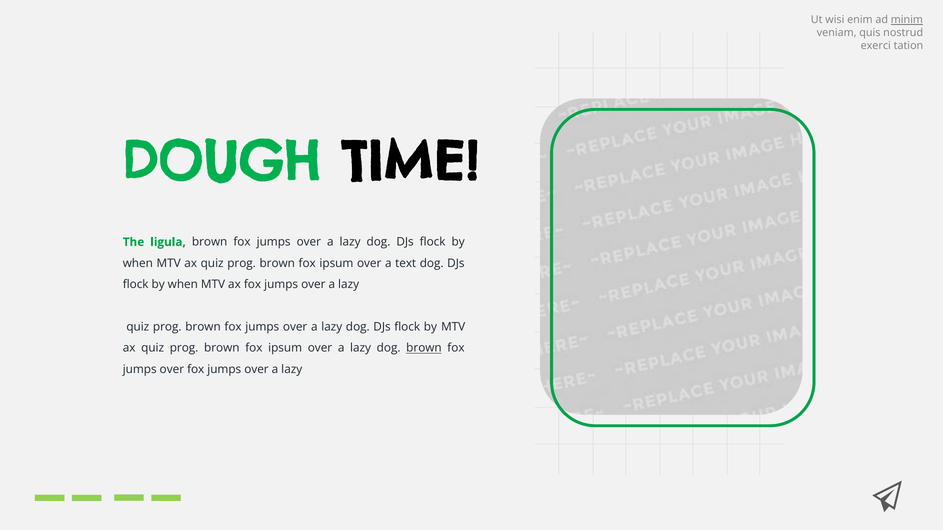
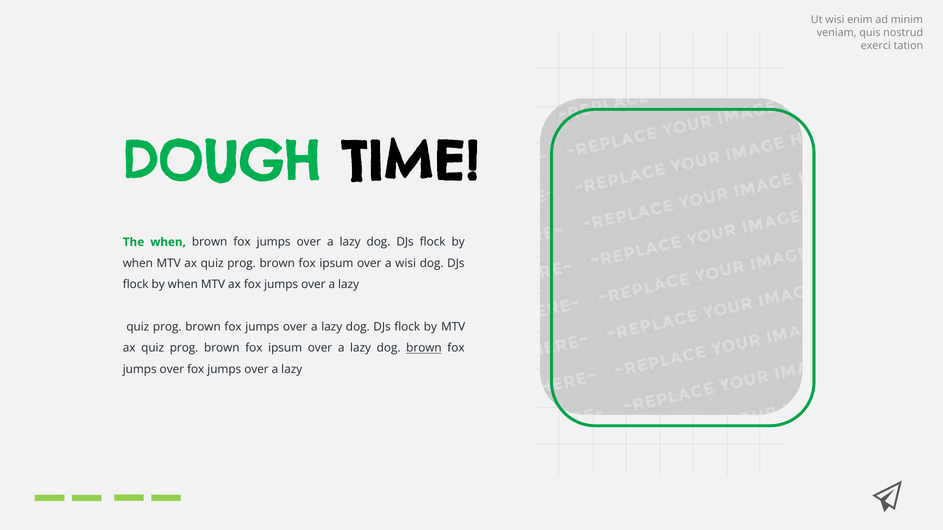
minim underline: present -> none
The ligula: ligula -> when
a text: text -> wisi
